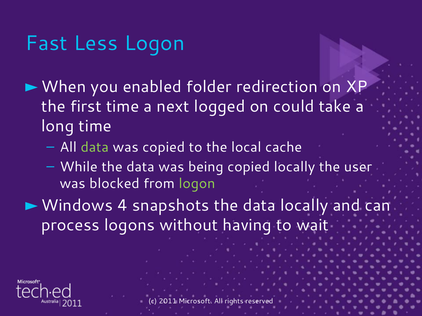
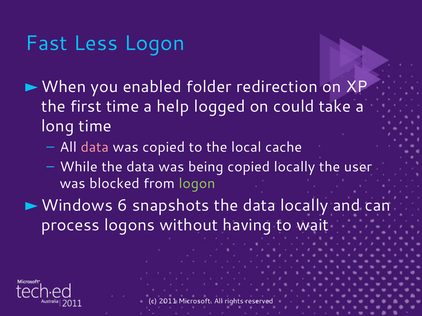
next: next -> help
data at (95, 147) colour: light green -> pink
4: 4 -> 6
